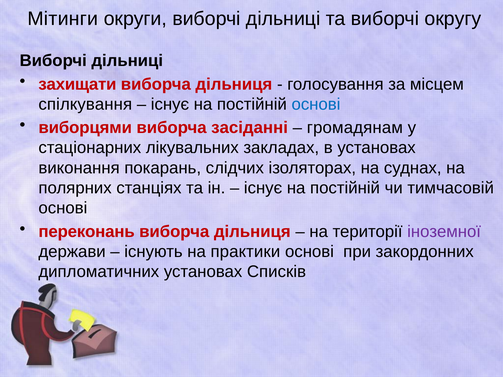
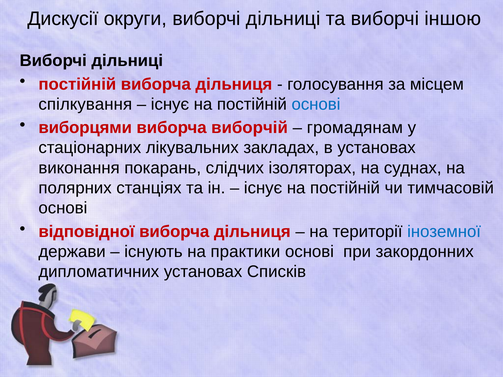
Мітинги: Мітинги -> Дискусії
округу: округу -> іншою
захищати at (77, 84): захищати -> постійній
засіданні: засіданні -> виборчій
переконань: переконань -> відповідної
іноземної colour: purple -> blue
